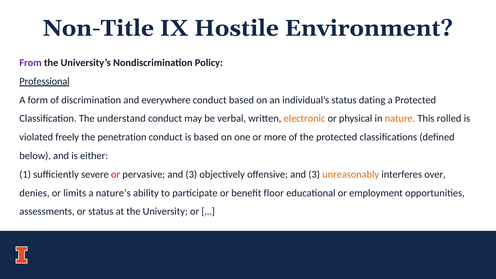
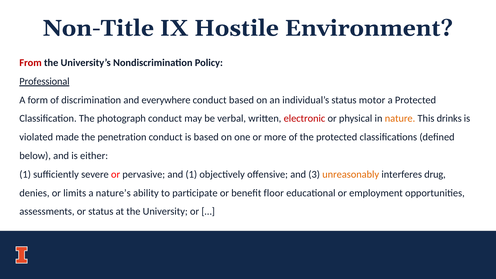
From colour: purple -> red
dating: dating -> motor
understand: understand -> photograph
electronic colour: orange -> red
rolled: rolled -> drinks
freely: freely -> made
pervasive and 3: 3 -> 1
over: over -> drug
